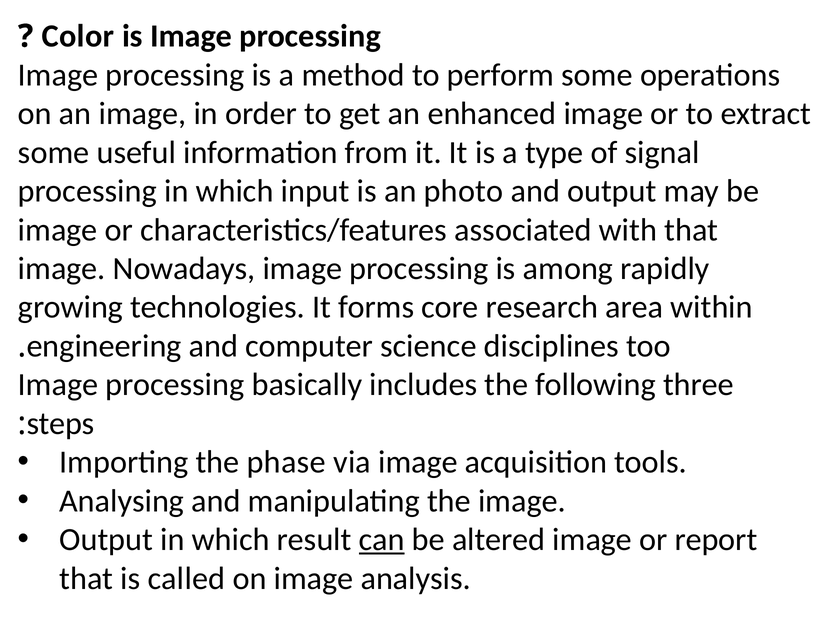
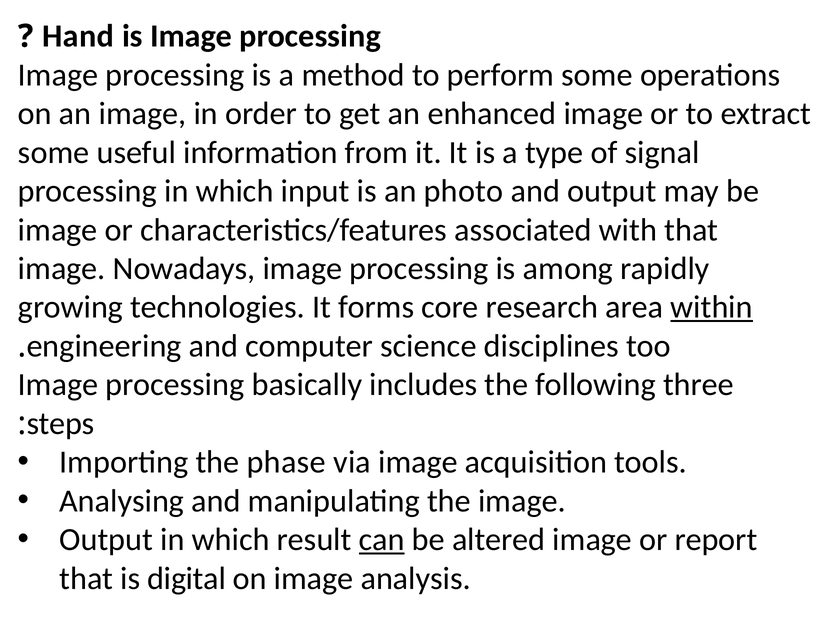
Color: Color -> Hand
within underline: none -> present
called: called -> digital
